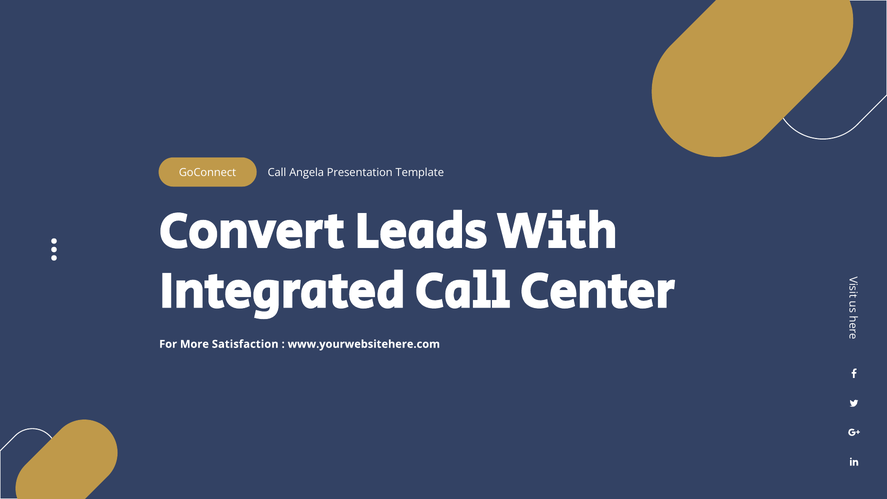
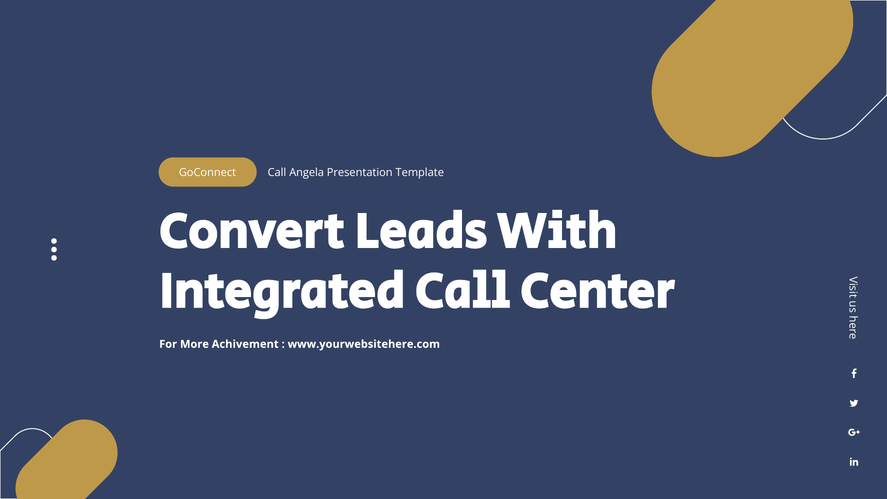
Satisfaction: Satisfaction -> Achivement
